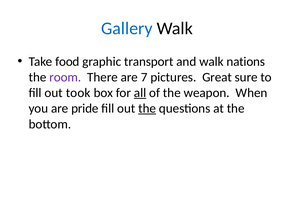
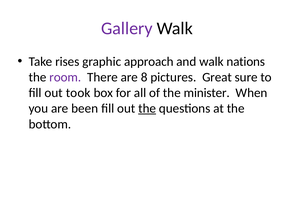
Gallery colour: blue -> purple
food: food -> rises
transport: transport -> approach
7: 7 -> 8
all underline: present -> none
weapon: weapon -> minister
pride: pride -> been
